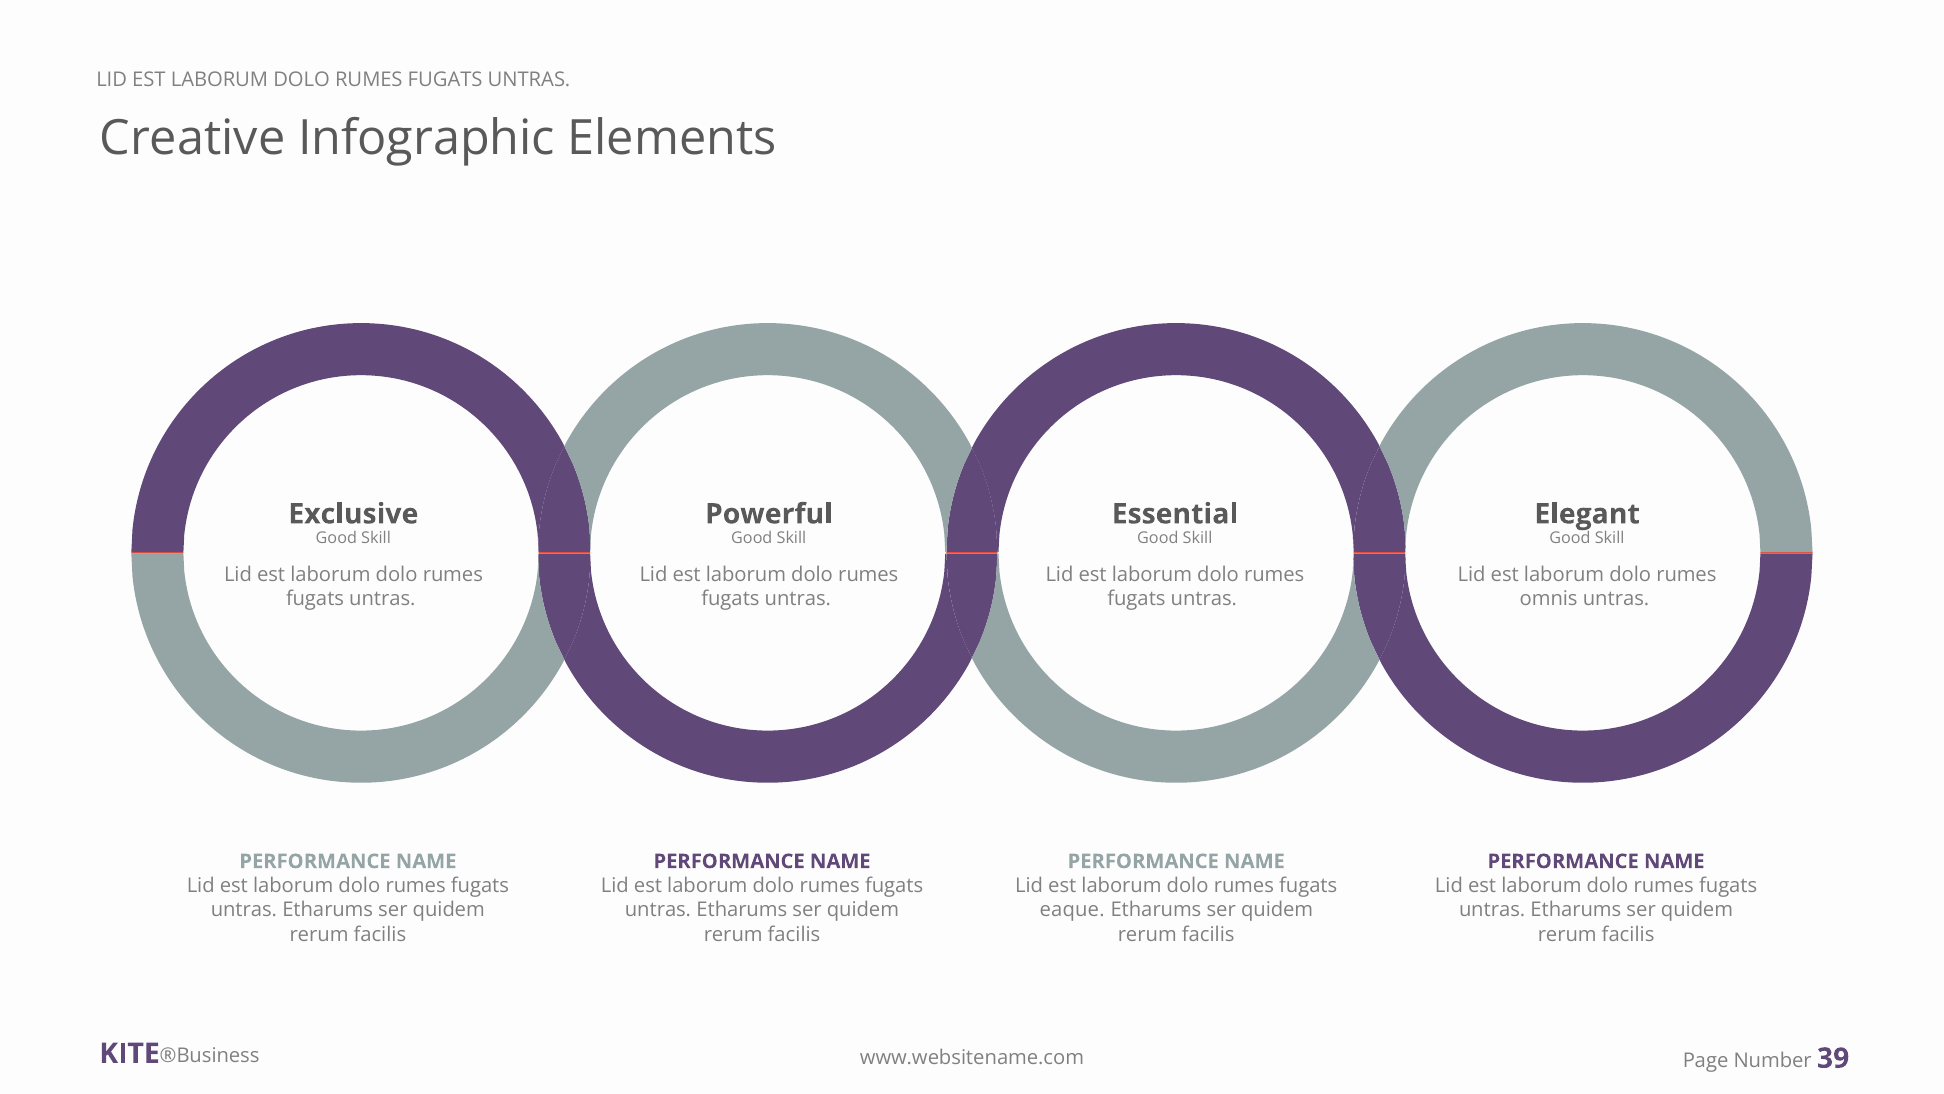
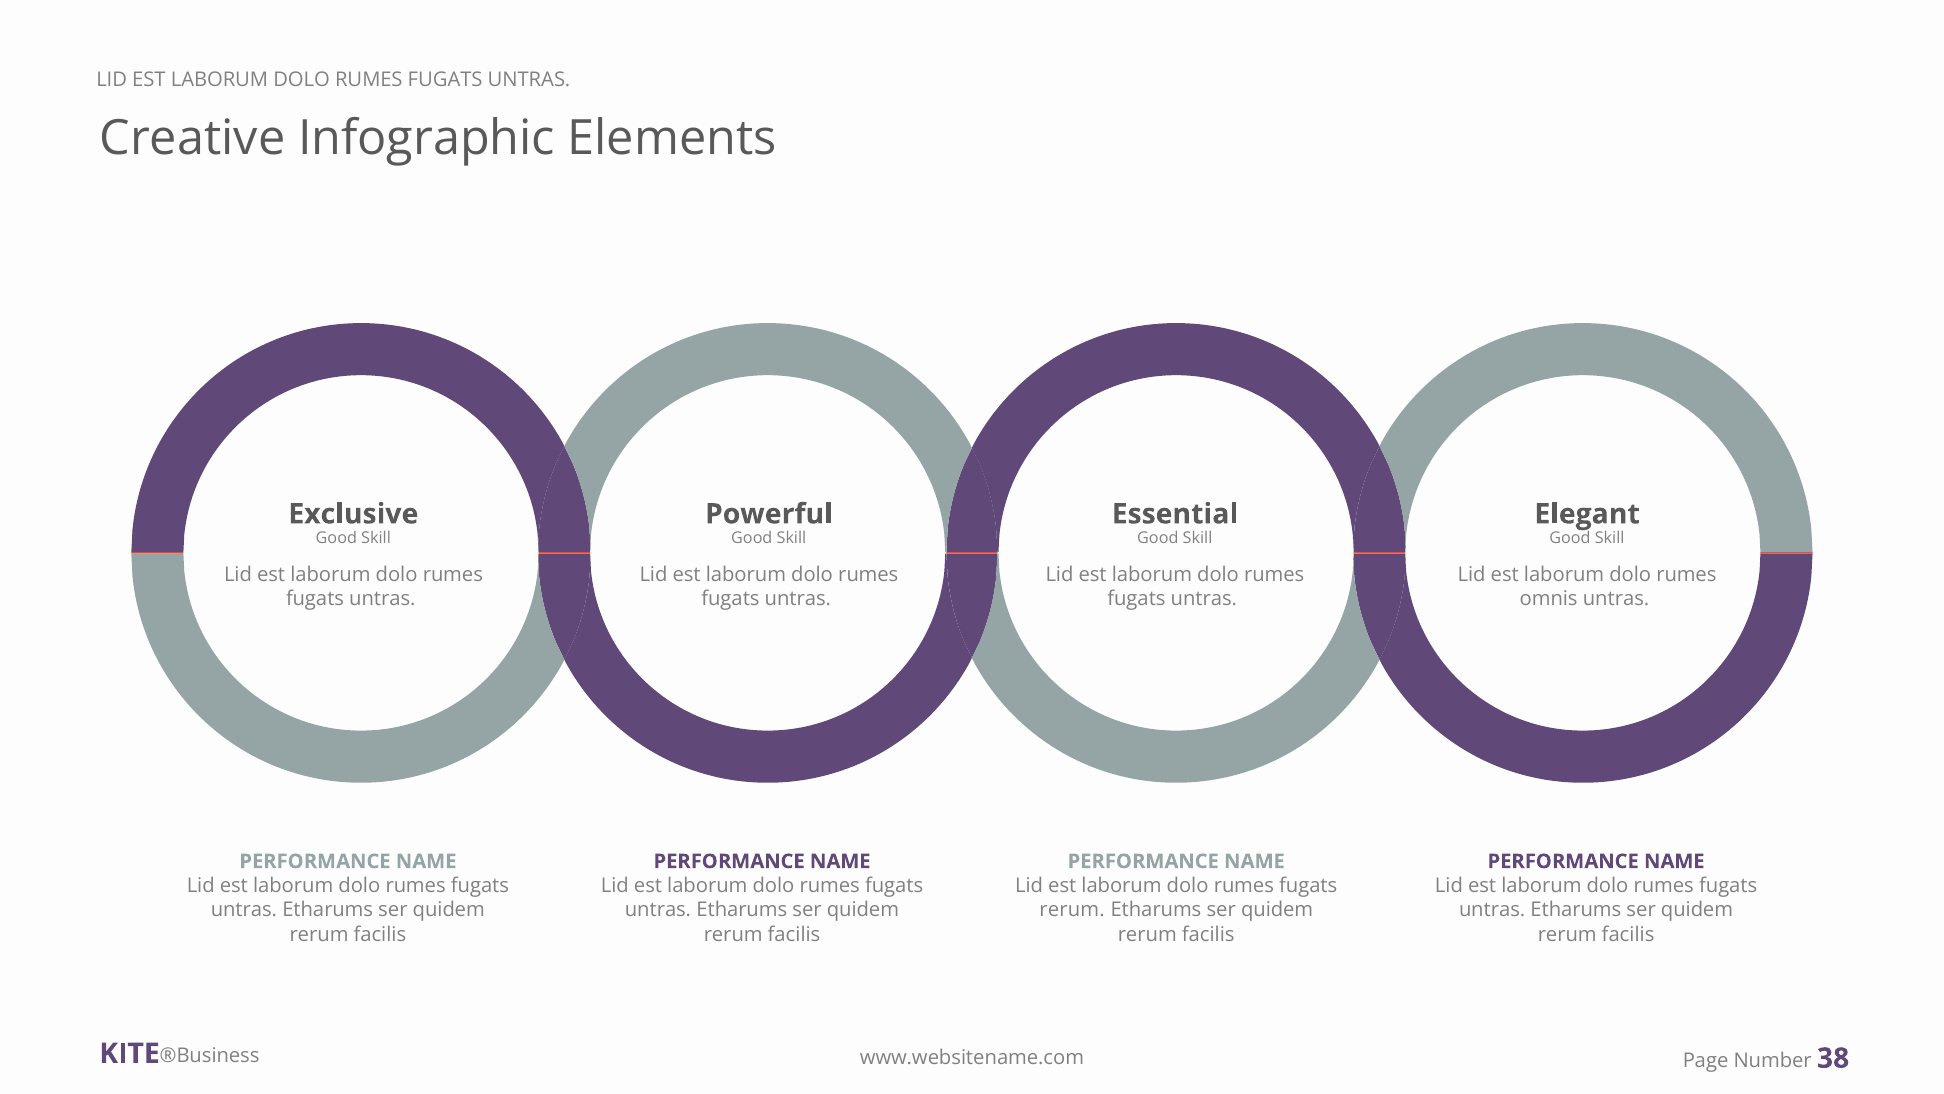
eaque at (1072, 910): eaque -> rerum
39: 39 -> 38
